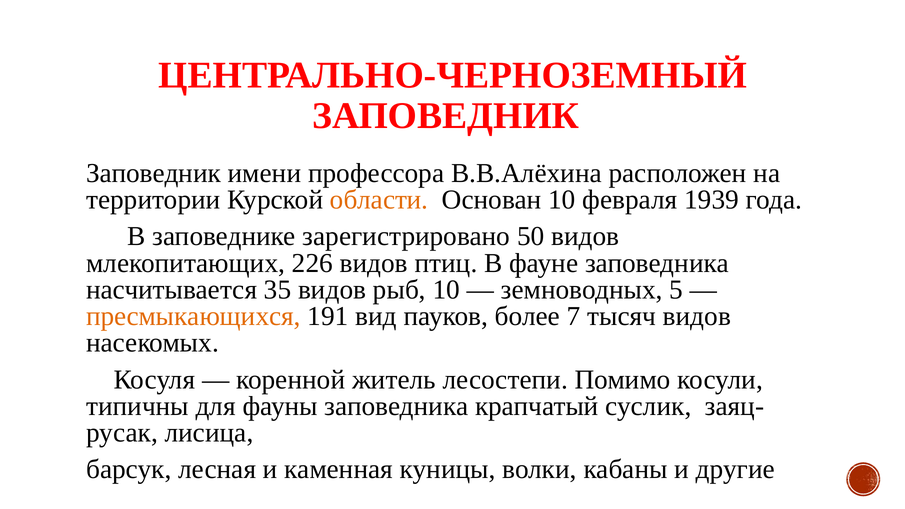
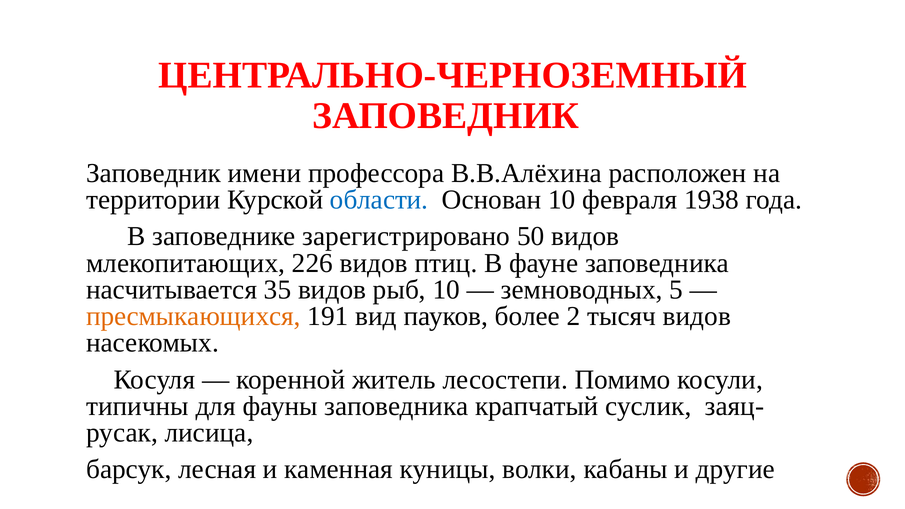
области colour: orange -> blue
1939: 1939 -> 1938
7: 7 -> 2
